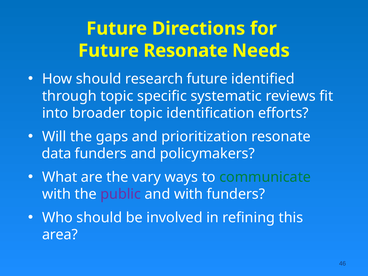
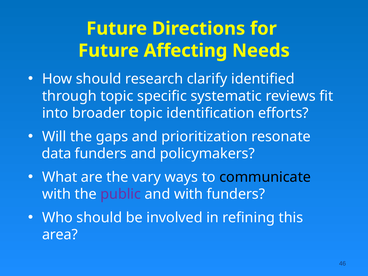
Future Resonate: Resonate -> Affecting
research future: future -> clarify
communicate colour: green -> black
